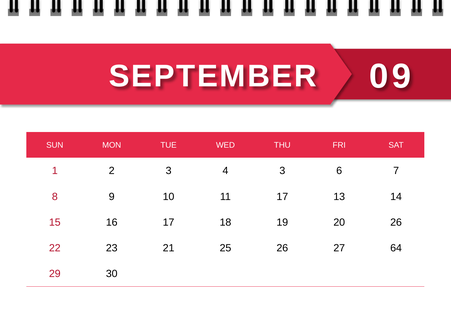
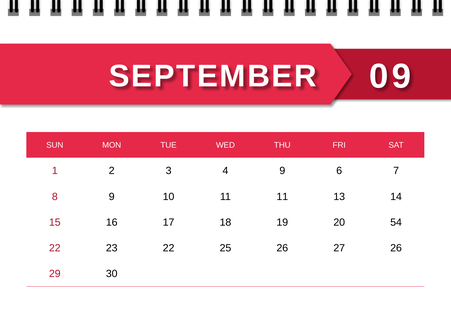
4 3: 3 -> 9
11 17: 17 -> 11
20 26: 26 -> 54
23 21: 21 -> 22
27 64: 64 -> 26
